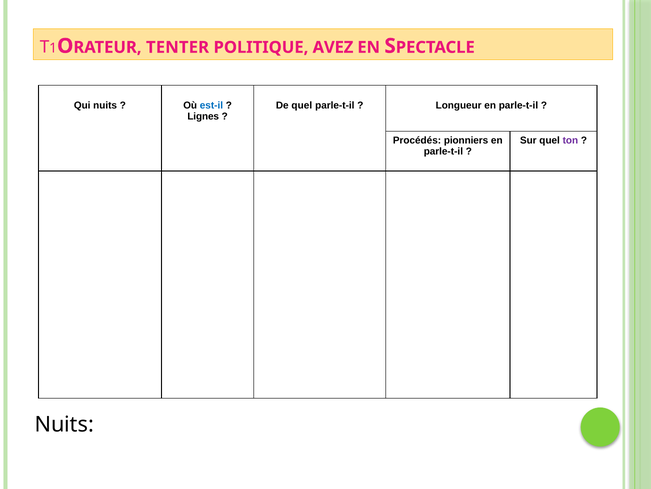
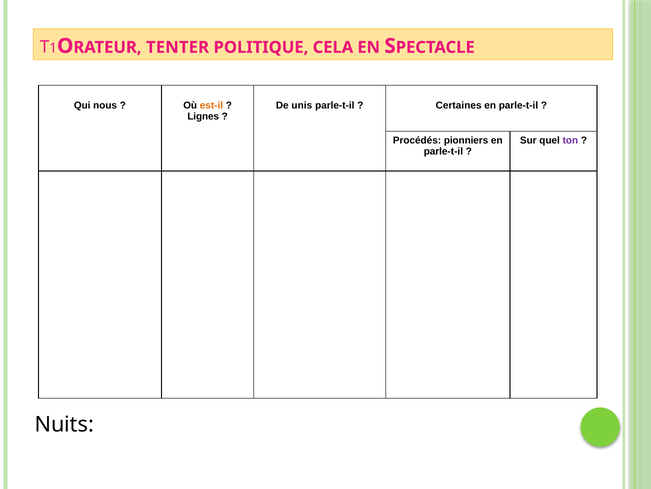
AVEZ: AVEZ -> CELA
Qui nuits: nuits -> nous
est-il colour: blue -> orange
De quel: quel -> unis
Longueur: Longueur -> Certaines
